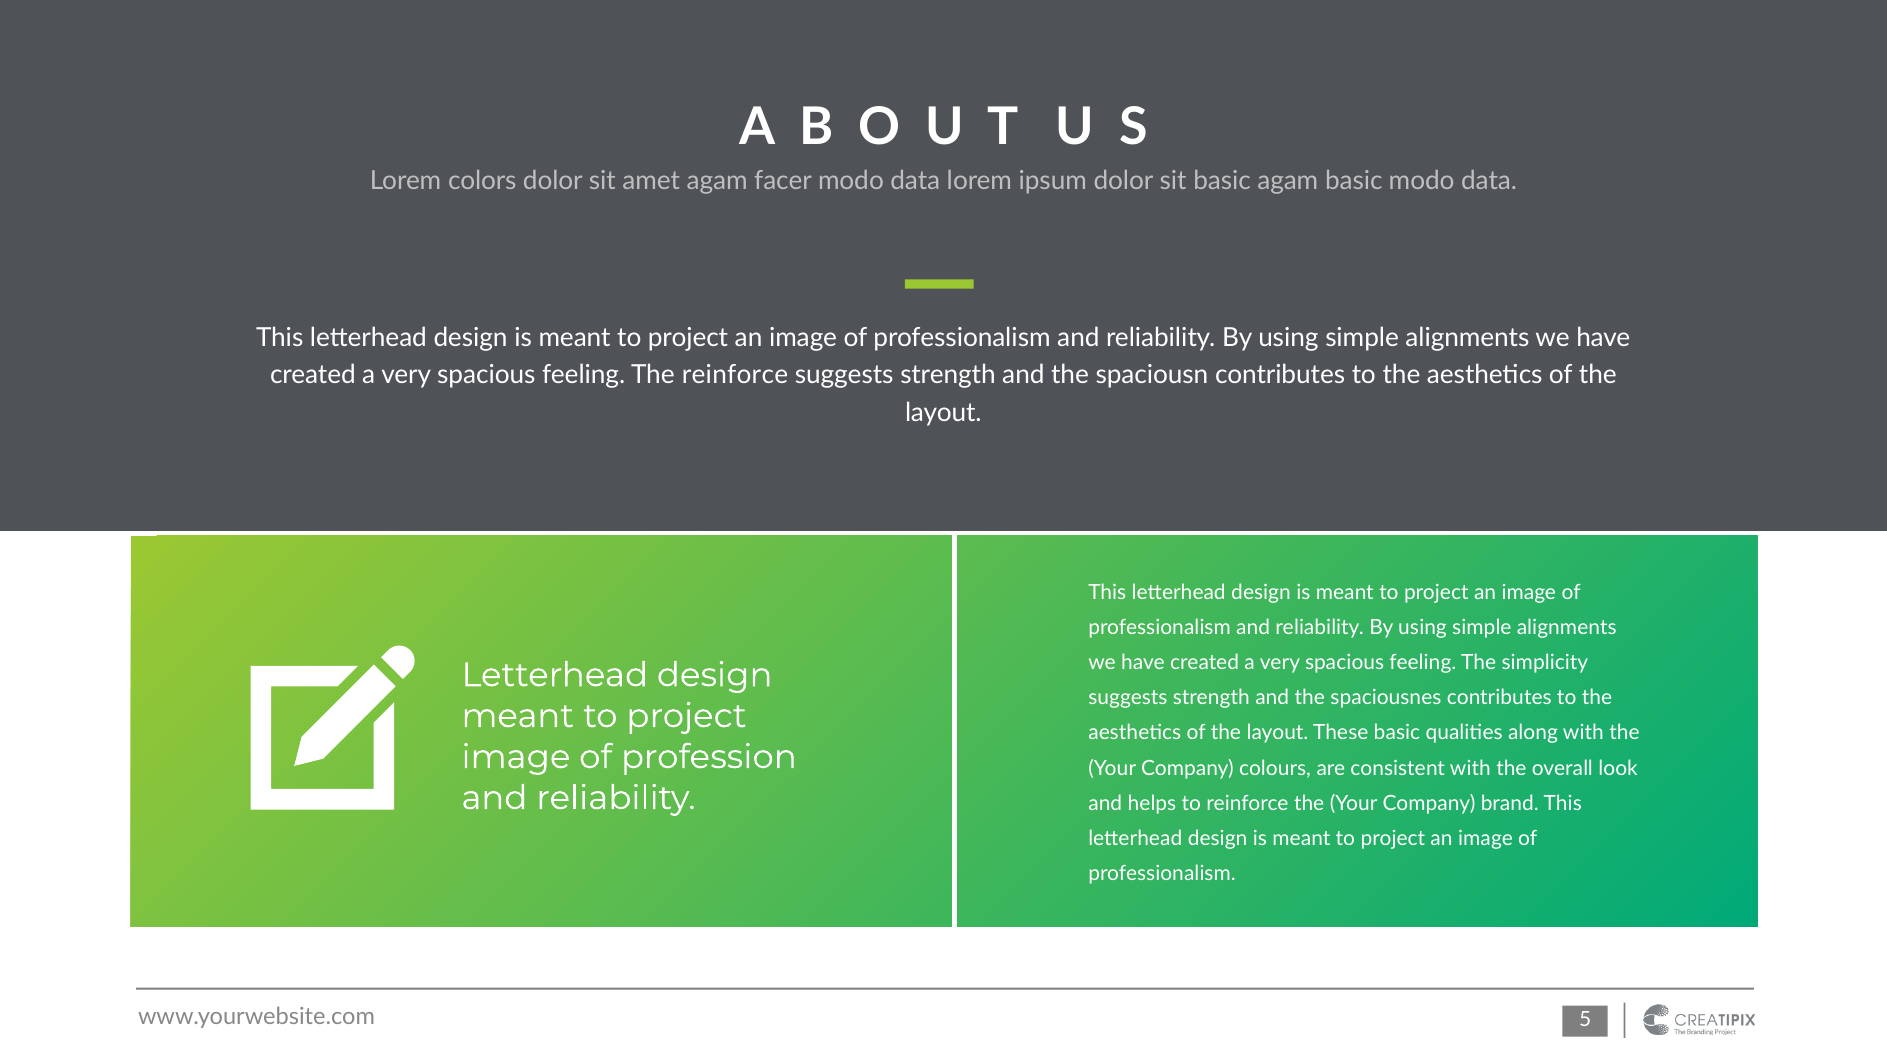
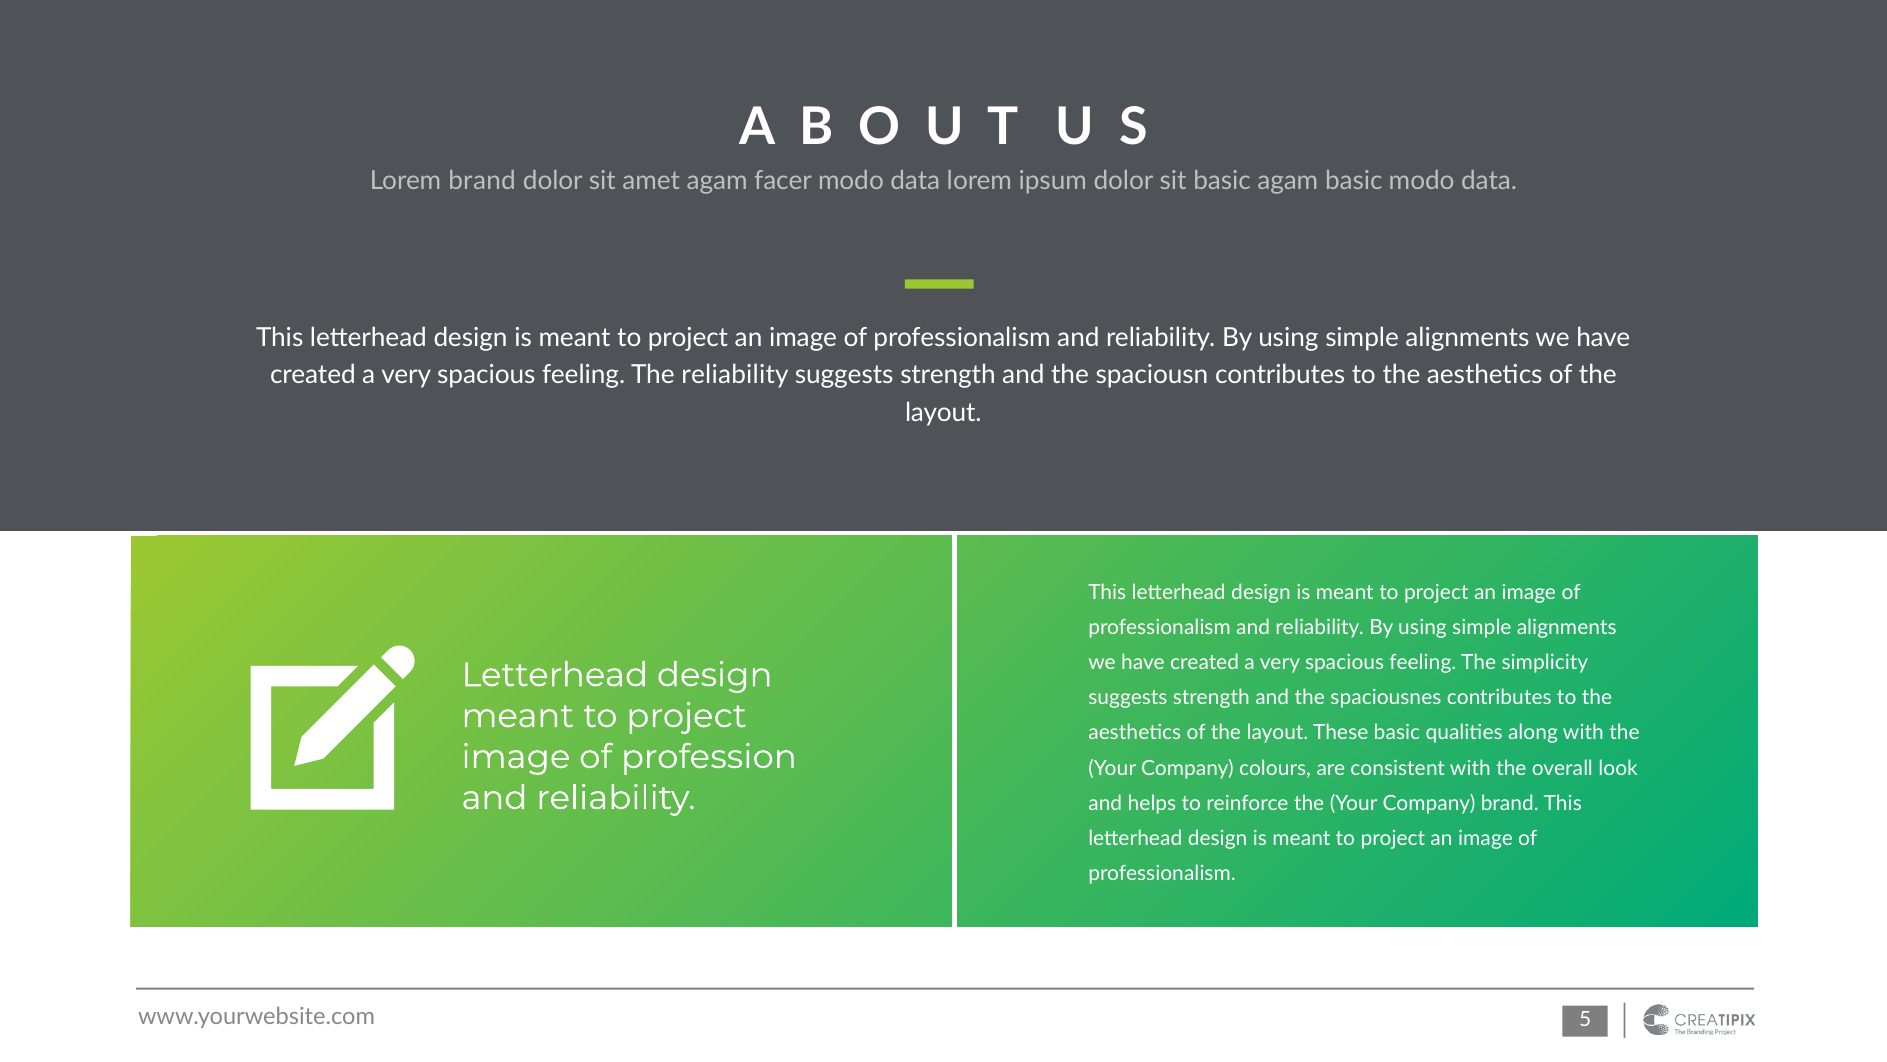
Lorem colors: colors -> brand
The reinforce: reinforce -> reliability
